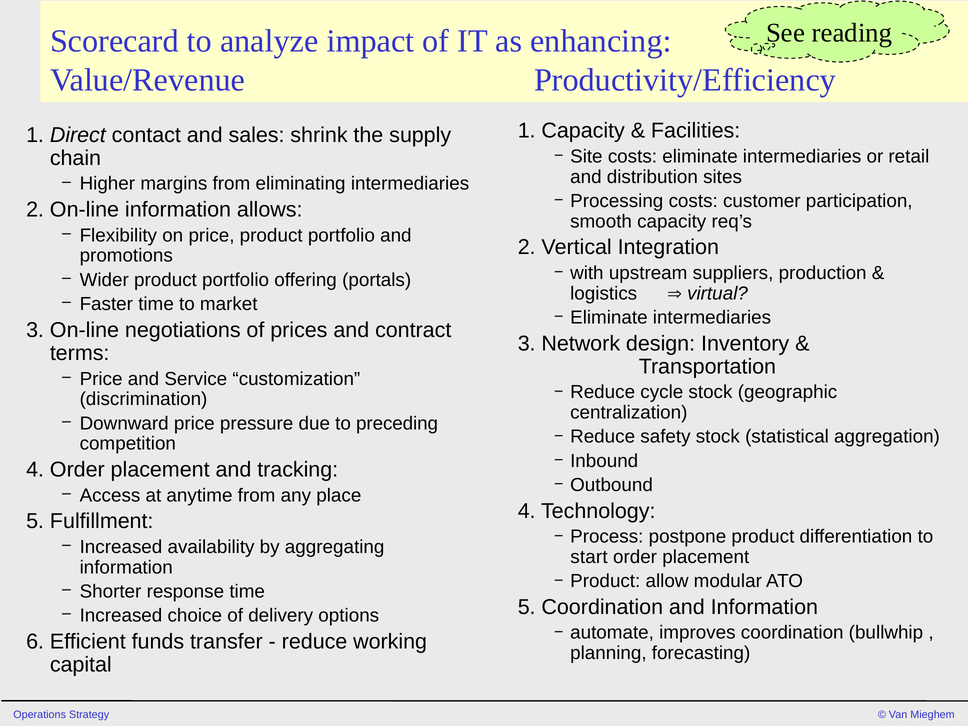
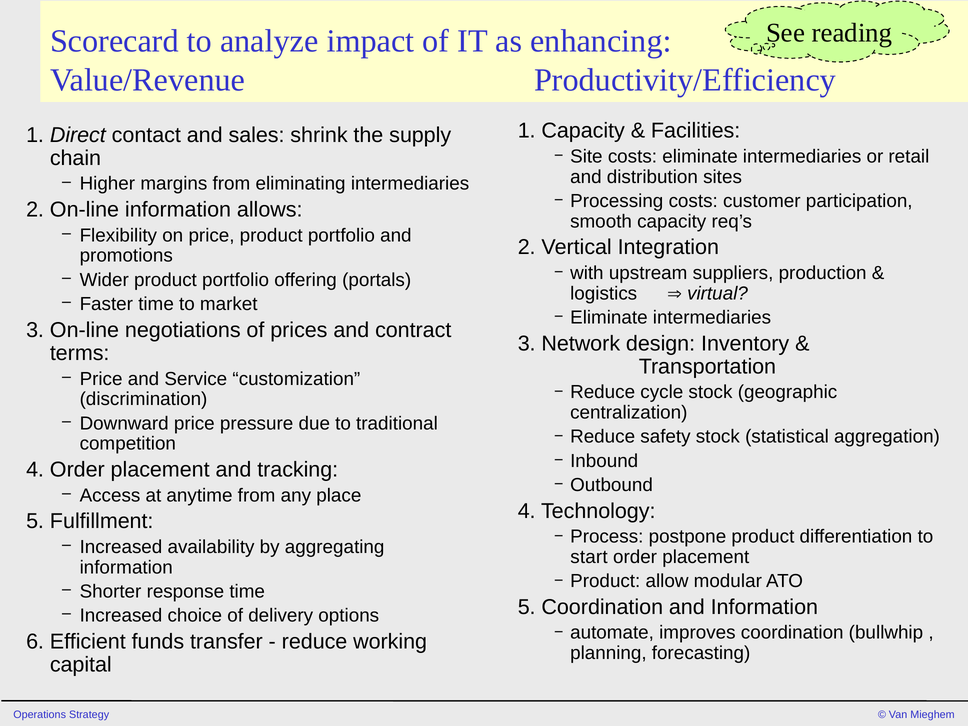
preceding: preceding -> traditional
